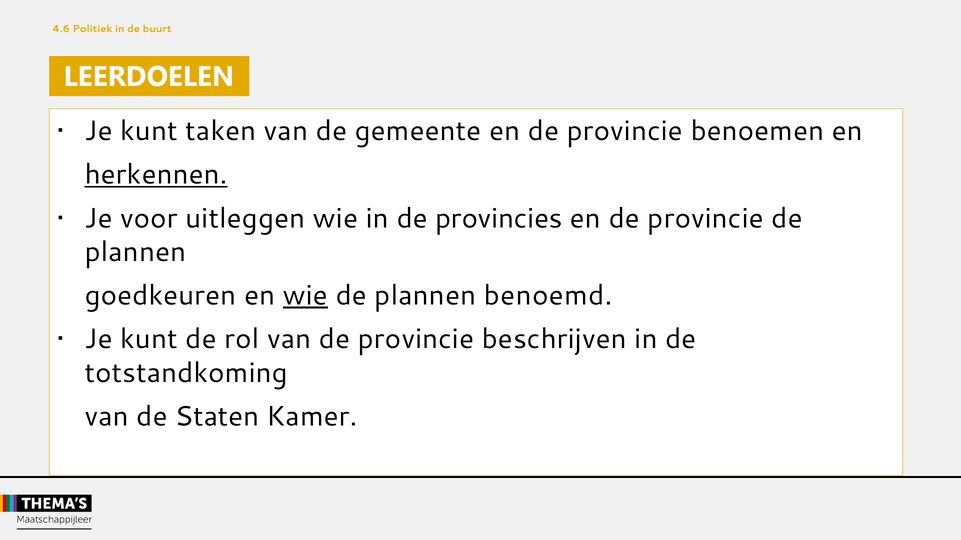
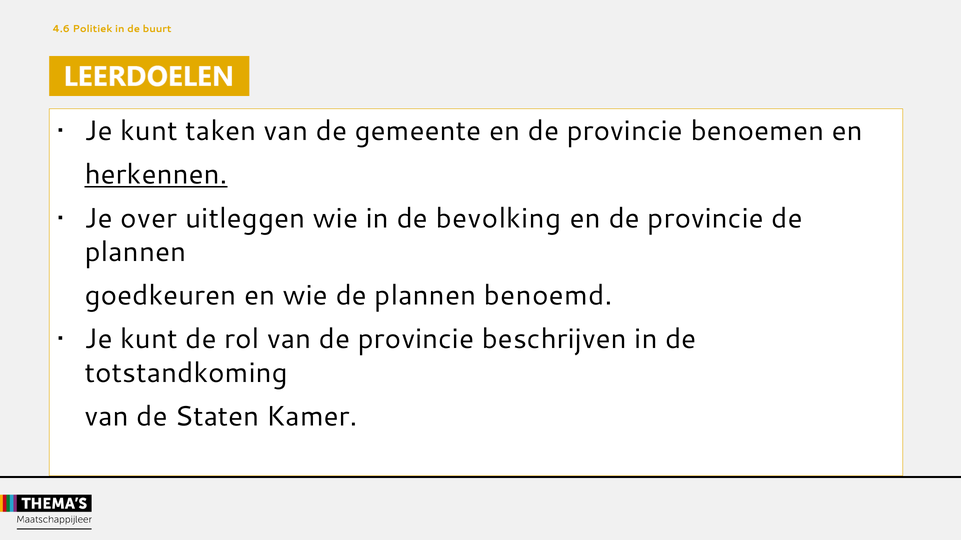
voor: voor -> over
provincies: provincies -> bevolking
wie at (305, 296) underline: present -> none
